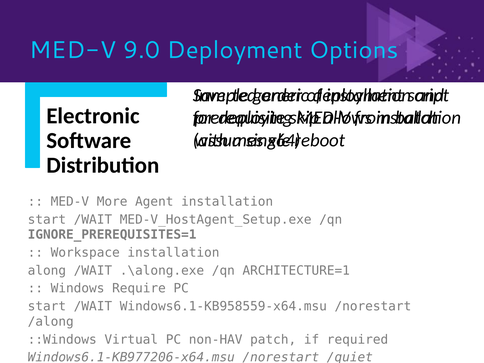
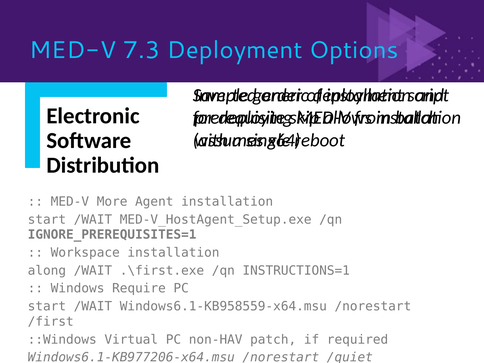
9.0: 9.0 -> 7.3
.\along.exe: .\along.exe -> .\first.exe
ARCHITECTURE=1: ARCHITECTURE=1 -> INSTRUCTIONS=1
/along: /along -> /first
